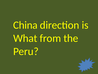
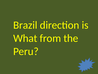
China: China -> Brazil
